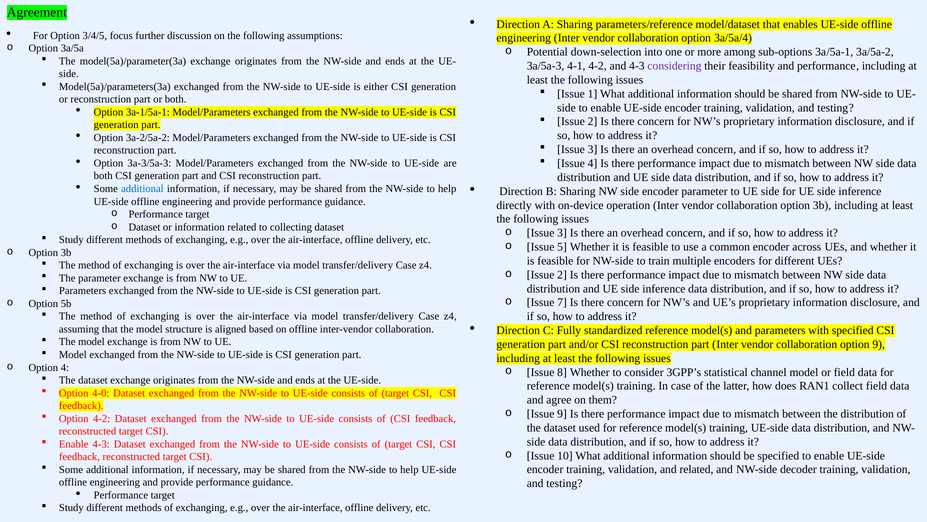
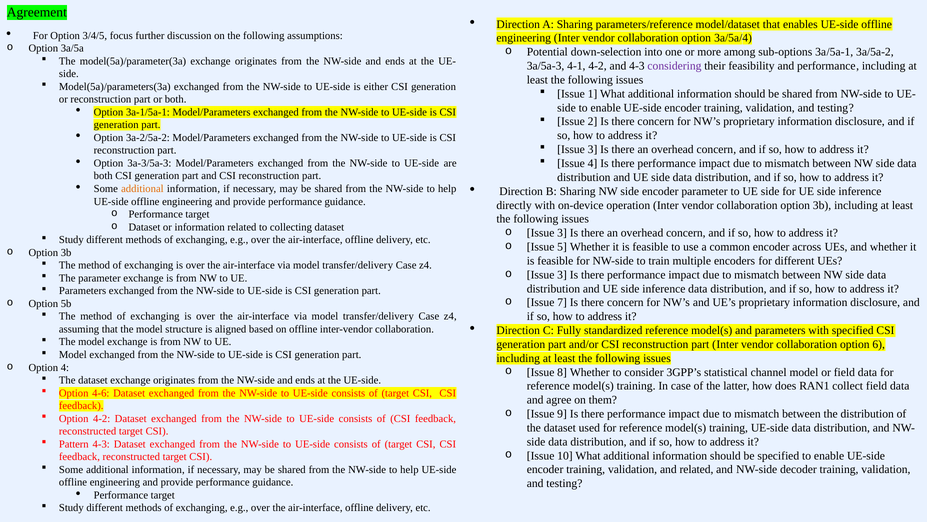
additional at (142, 189) colour: blue -> orange
2 at (562, 274): 2 -> 3
option 9: 9 -> 6
4-0: 4-0 -> 4-6
Enable at (74, 444): Enable -> Pattern
